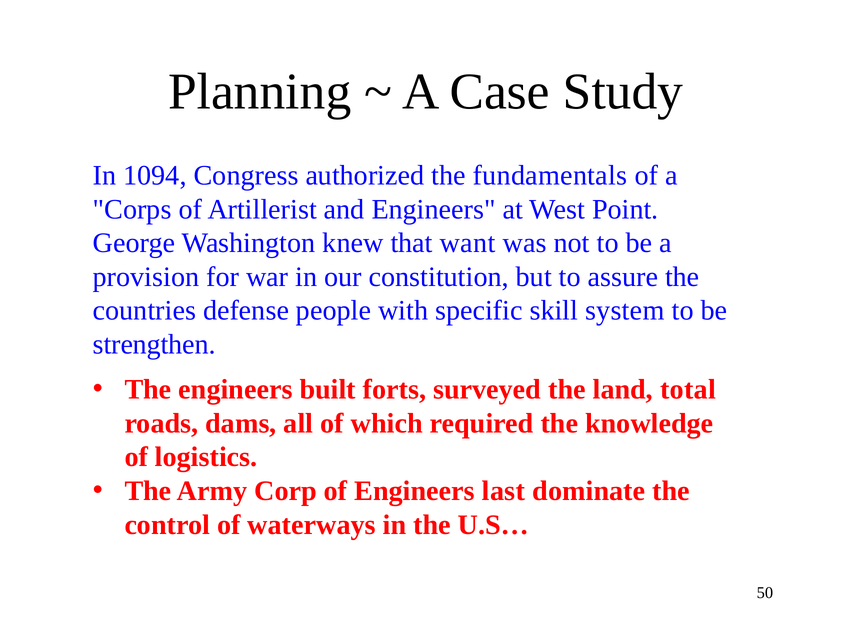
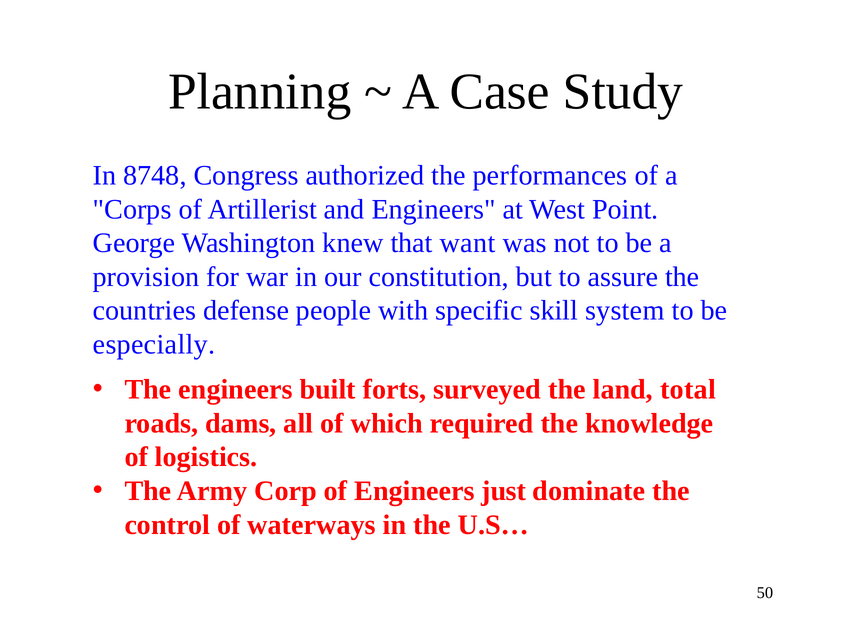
1094: 1094 -> 8748
fundamentals: fundamentals -> performances
strengthen: strengthen -> especially
last: last -> just
